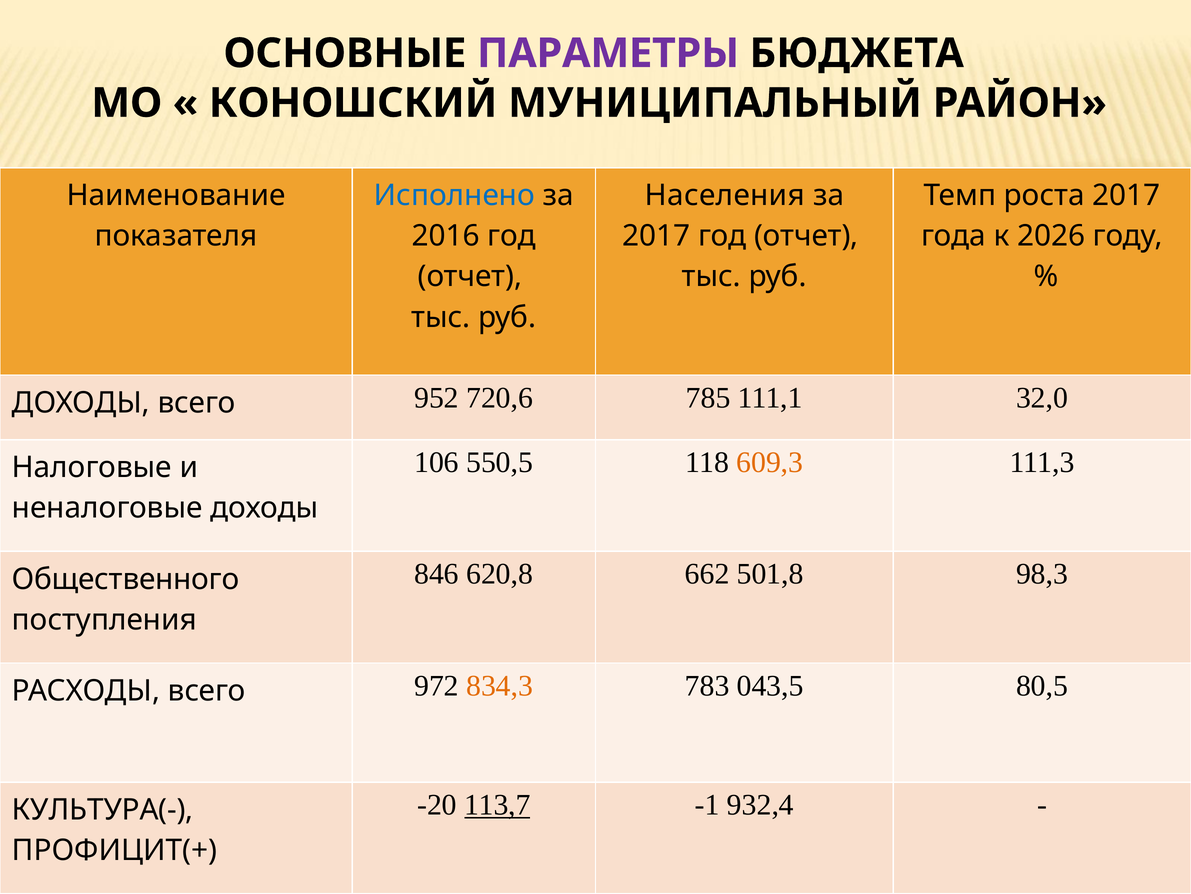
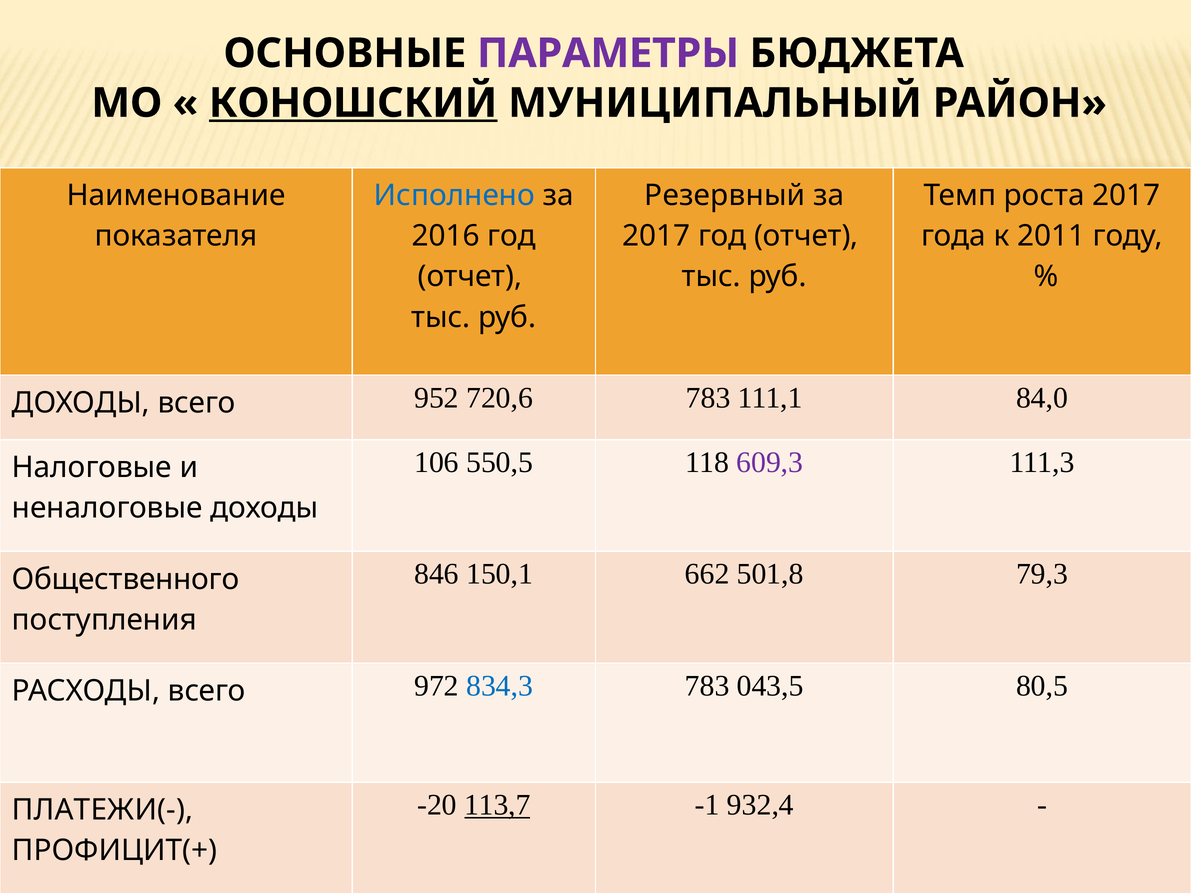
КОНОШСКИЙ underline: none -> present
Населения: Населения -> Резервный
2026: 2026 -> 2011
720,6 785: 785 -> 783
32,0: 32,0 -> 84,0
609,3 colour: orange -> purple
620,8: 620,8 -> 150,1
98,3: 98,3 -> 79,3
834,3 colour: orange -> blue
КУЛЬТУРА(-: КУЛЬТУРА(- -> ПЛАТЕЖИ(-
